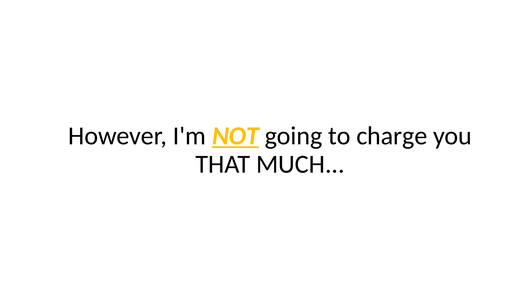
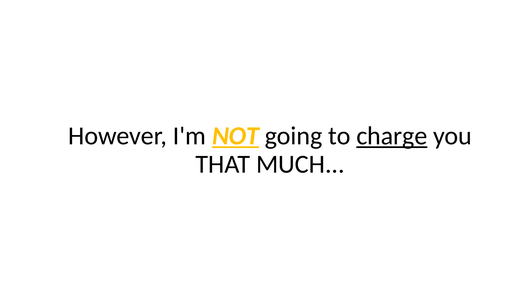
charge underline: none -> present
